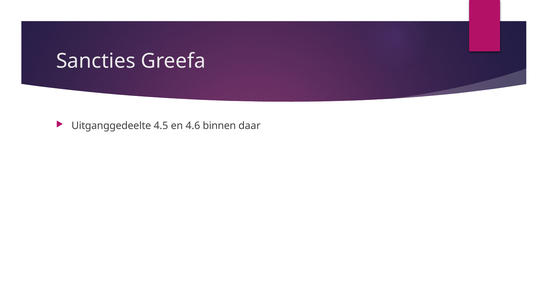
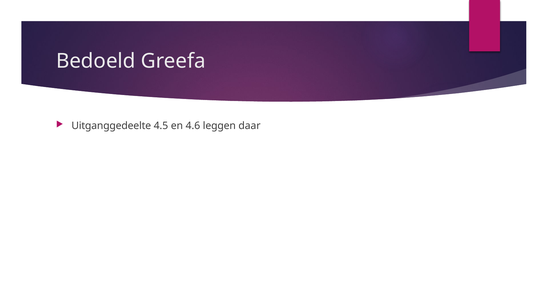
Sancties: Sancties -> Bedoeld
binnen: binnen -> leggen
